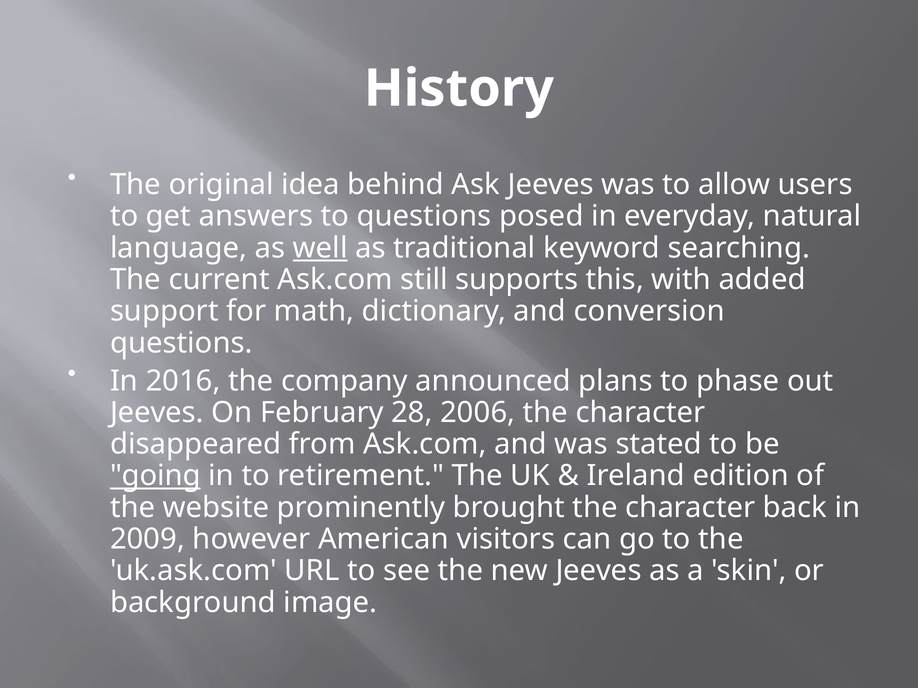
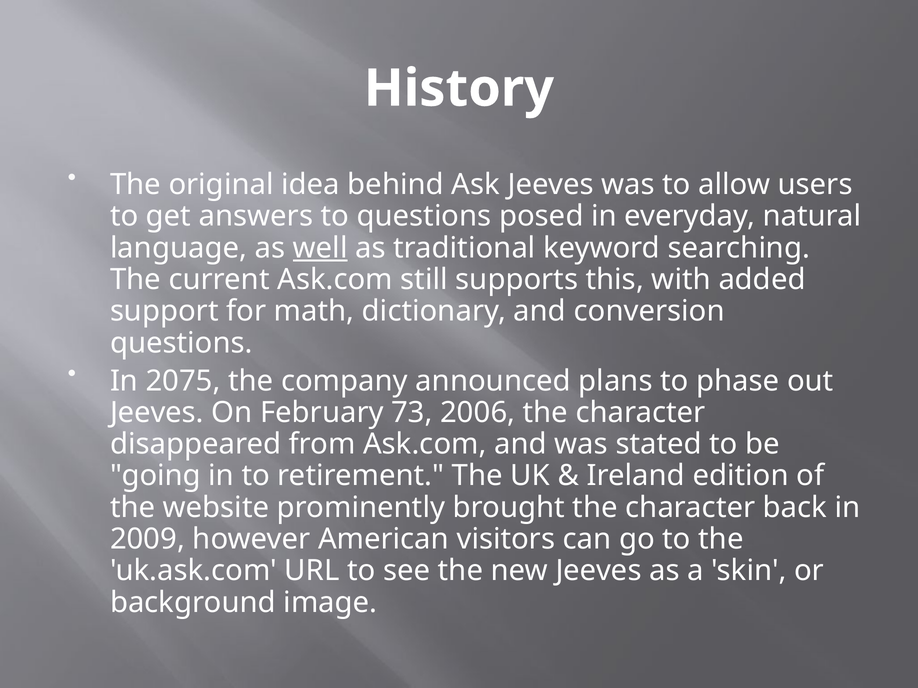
2016: 2016 -> 2075
28: 28 -> 73
going underline: present -> none
